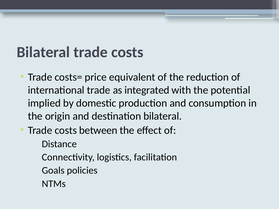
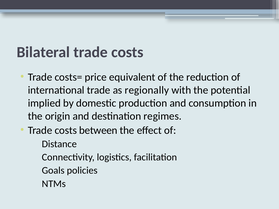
integrated: integrated -> regionally
destination bilateral: bilateral -> regimes
